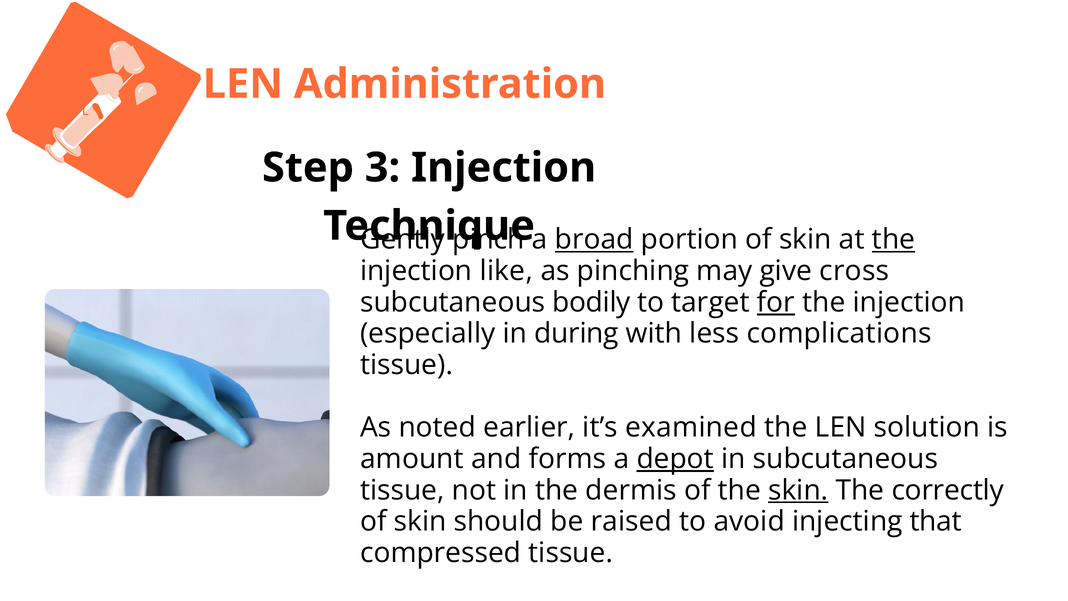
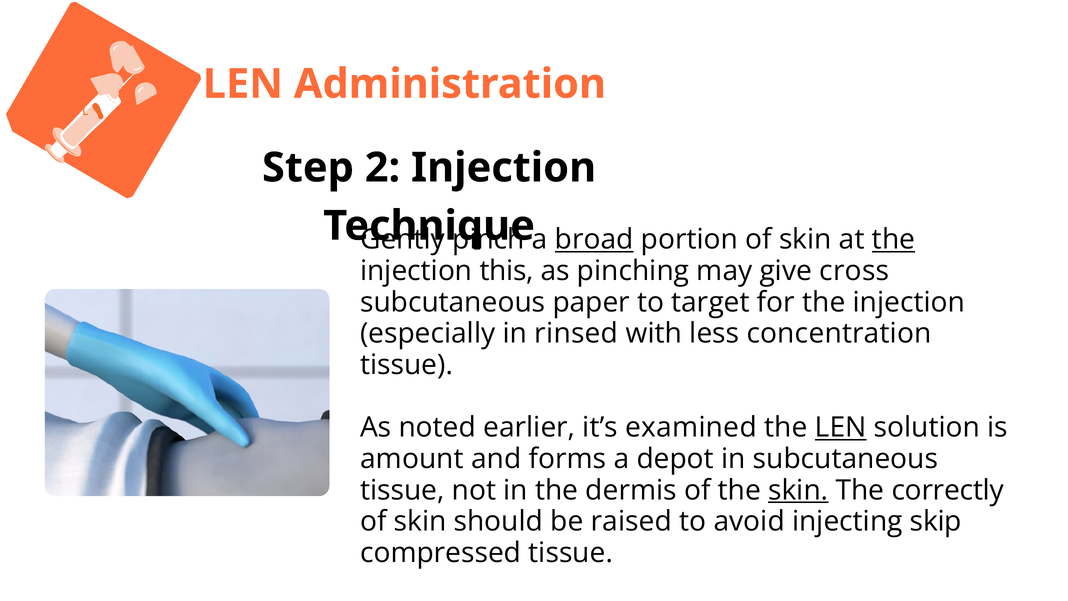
3: 3 -> 2
like: like -> this
bodily: bodily -> paper
for underline: present -> none
during: during -> rinsed
complications: complications -> concentration
LEN at (841, 427) underline: none -> present
depot underline: present -> none
that: that -> skip
